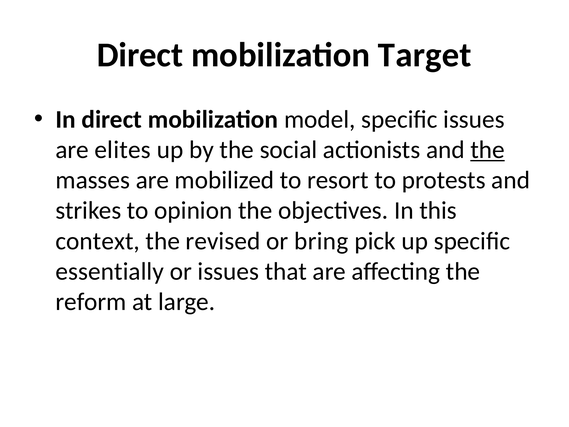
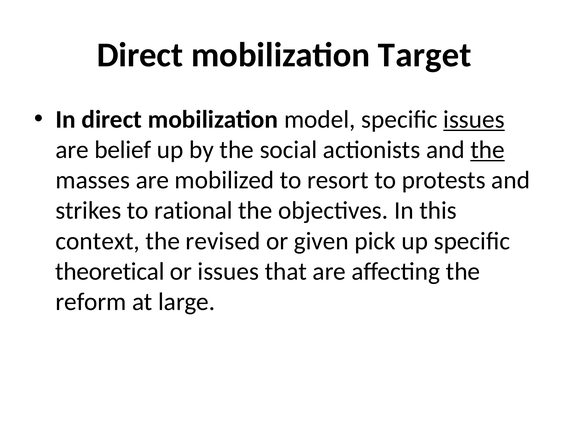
issues at (474, 119) underline: none -> present
elites: elites -> belief
opinion: opinion -> rational
bring: bring -> given
essentially: essentially -> theoretical
